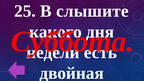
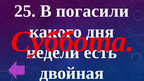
слышите: слышите -> погасили
